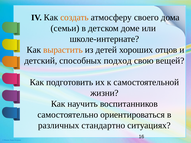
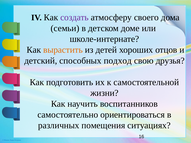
создать colour: orange -> purple
вещей: вещей -> друзья
стандартно: стандартно -> помещения
